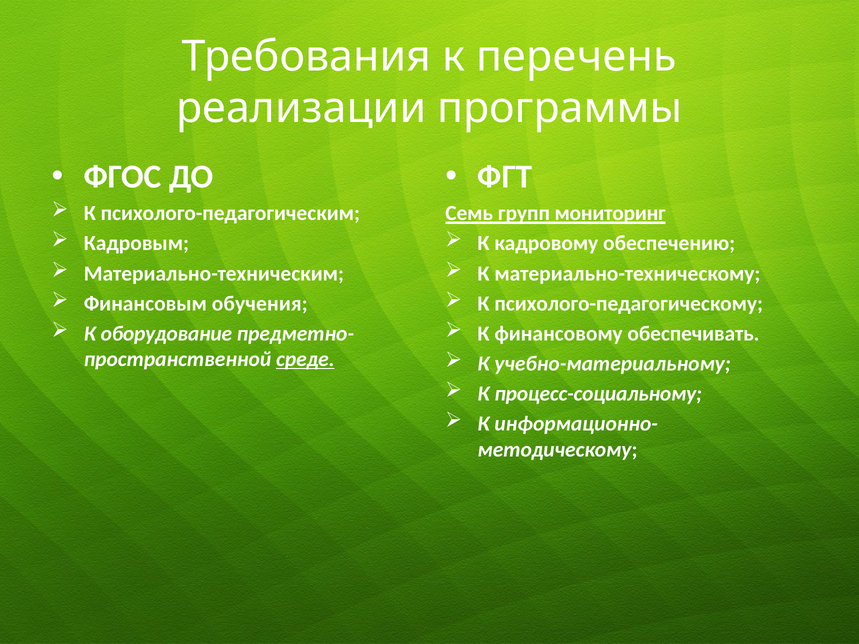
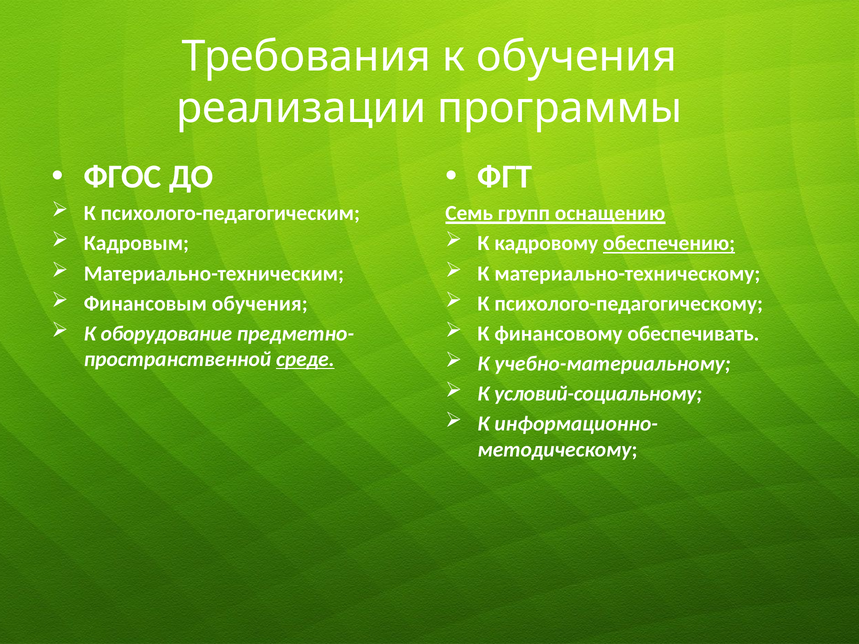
к перечень: перечень -> обучения
мониторинг: мониторинг -> оснащению
обеспечению underline: none -> present
процесс-социальному: процесс-социальному -> условий-социальному
